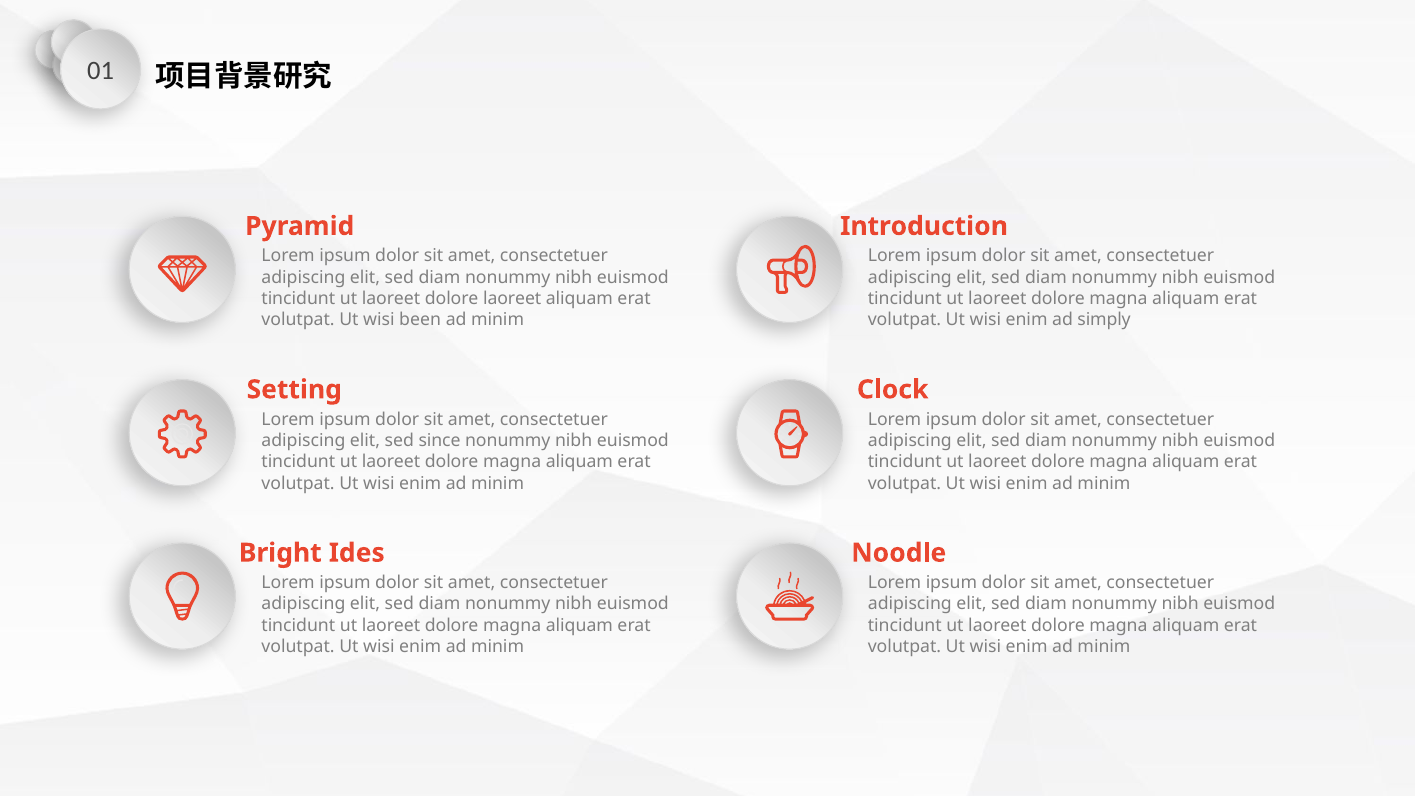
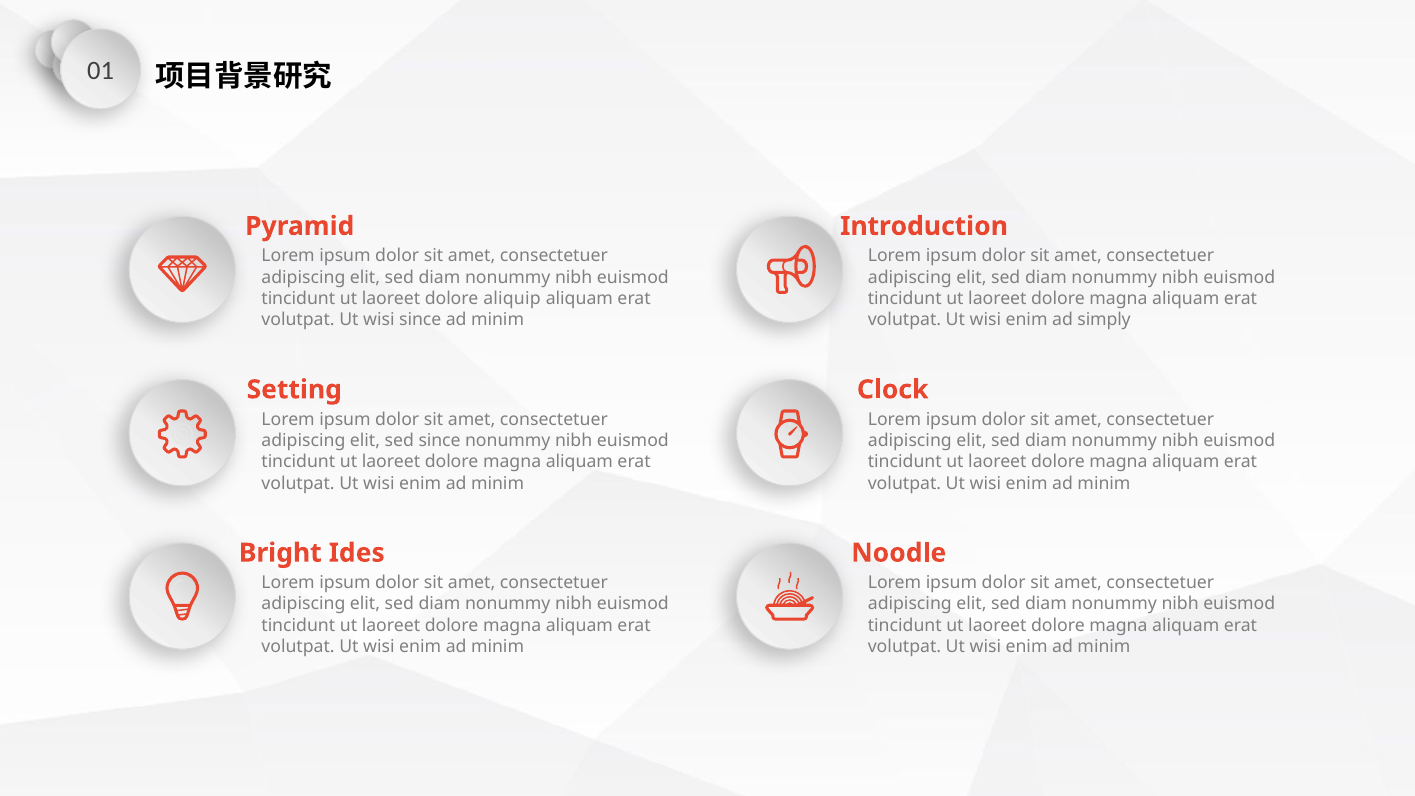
dolore laoreet: laoreet -> aliquip
wisi been: been -> since
